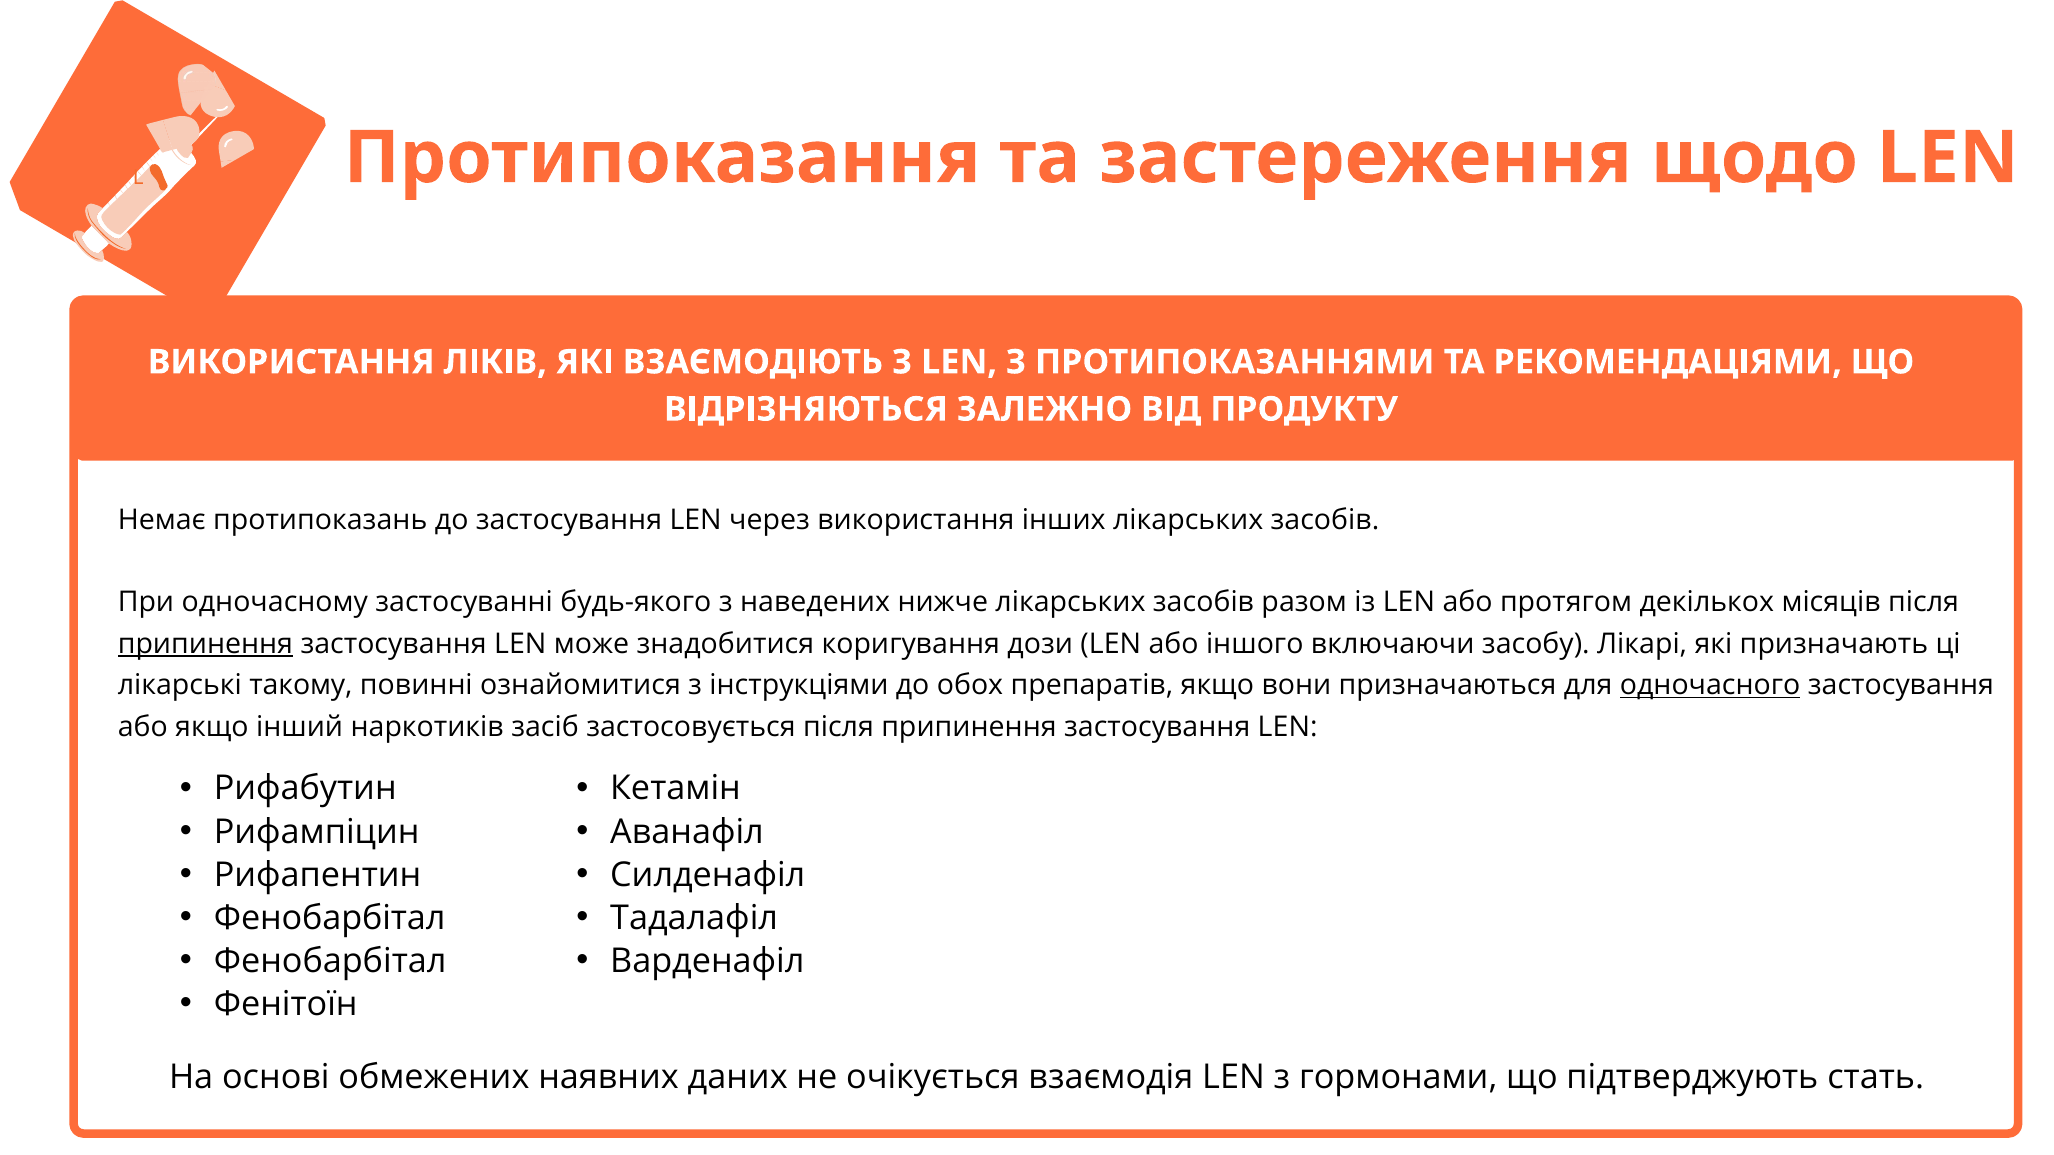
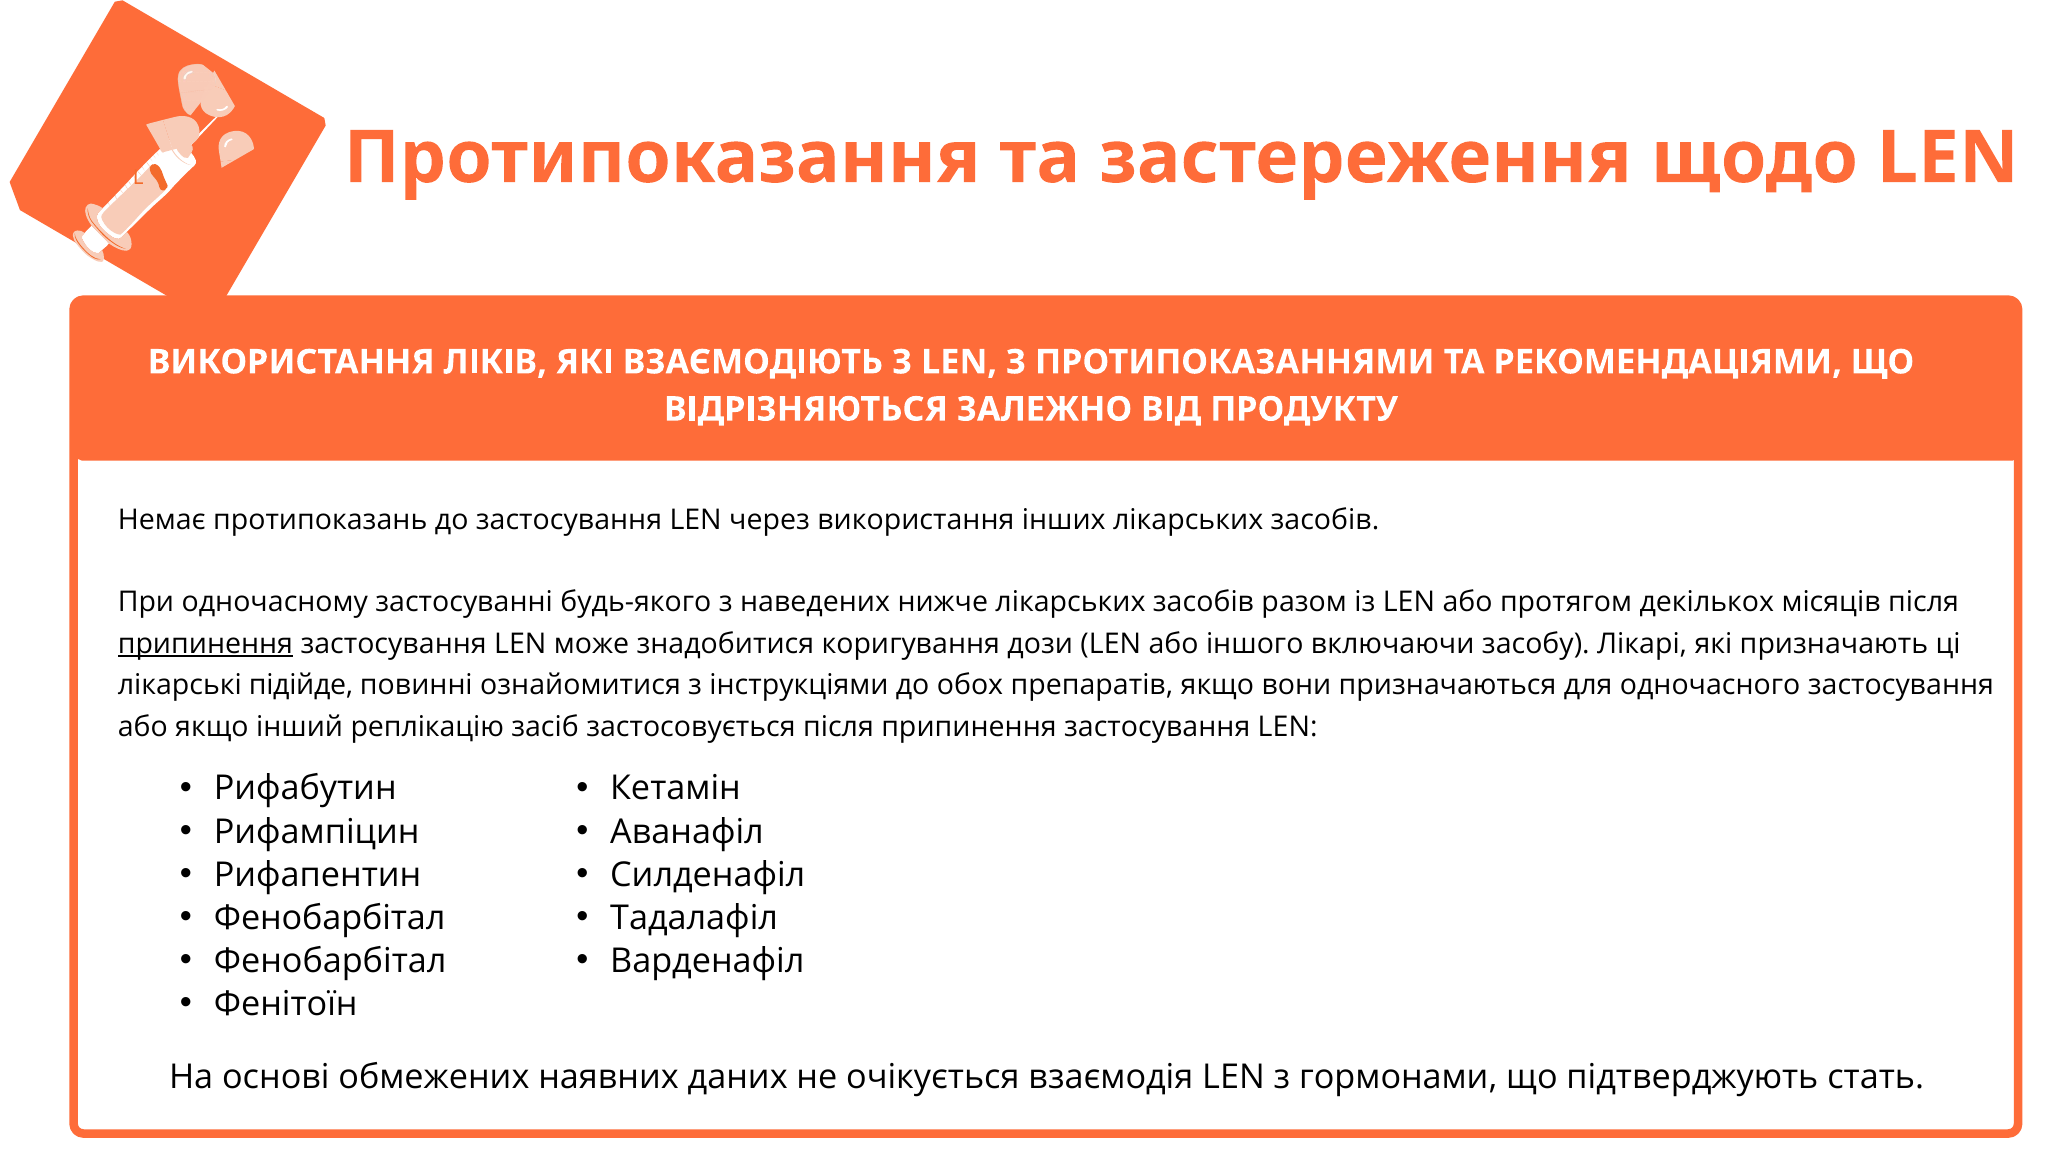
такому: такому -> підійде
одночасного underline: present -> none
наркотиків: наркотиків -> реплікацію
